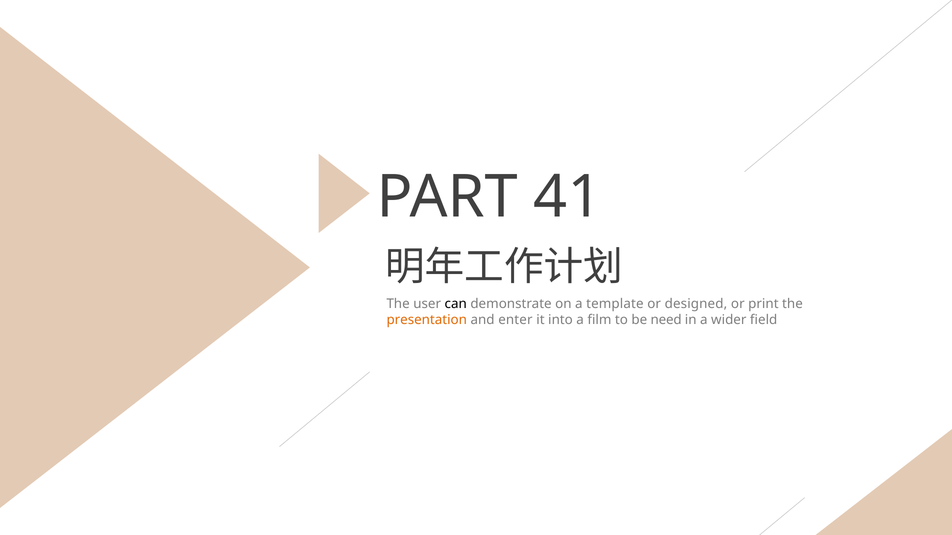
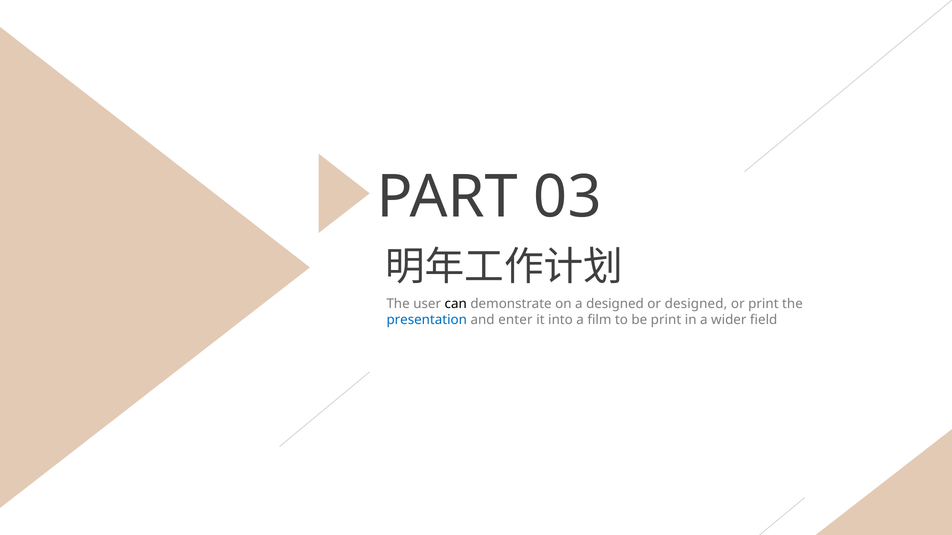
41: 41 -> 03
a template: template -> designed
presentation colour: orange -> blue
be need: need -> print
